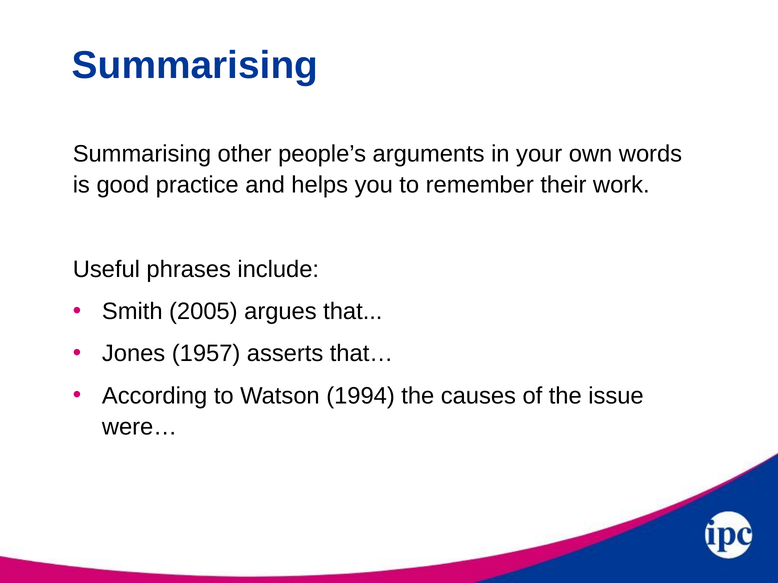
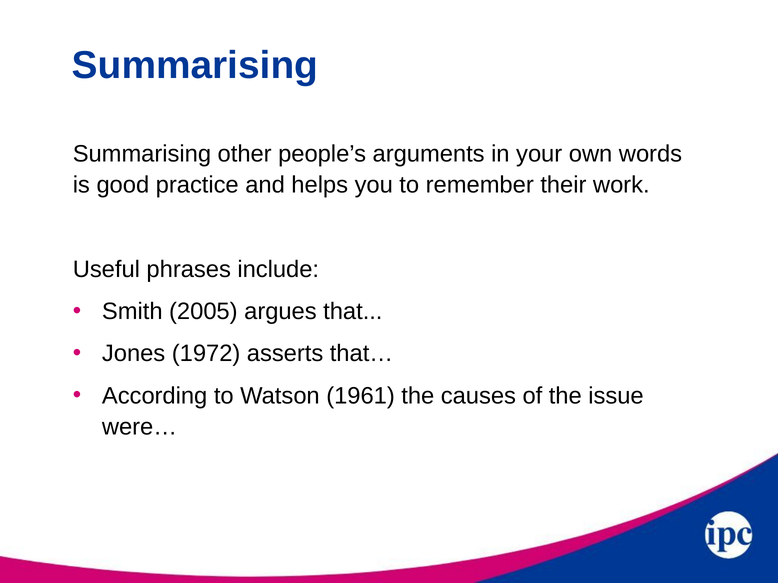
1957: 1957 -> 1972
1994: 1994 -> 1961
